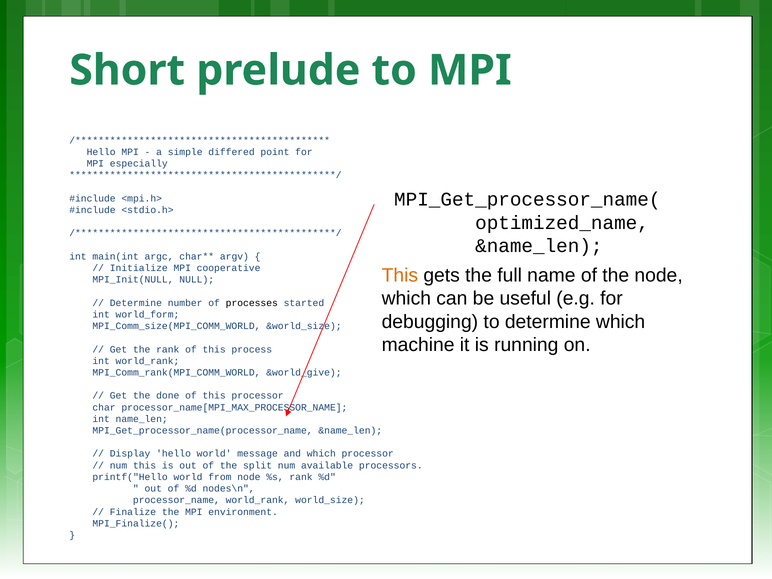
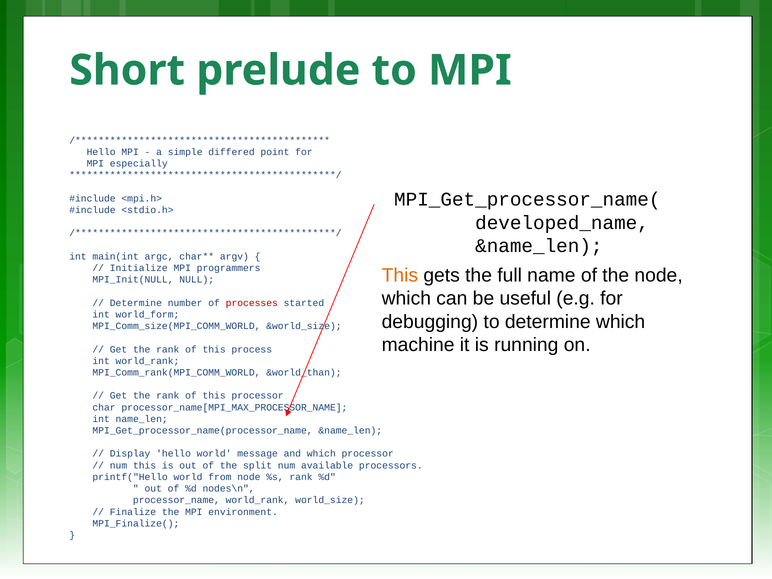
optimized_name: optimized_name -> developed_name
cooperative: cooperative -> programmers
processes colour: black -> red
&world_give: &world_give -> &world_than
done at (168, 396): done -> rank
